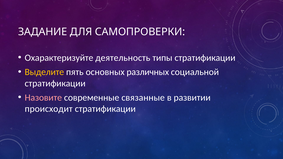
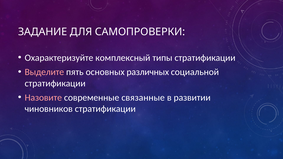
деятельность: деятельность -> комплексный
Выделите colour: yellow -> pink
происходит: происходит -> чиновников
